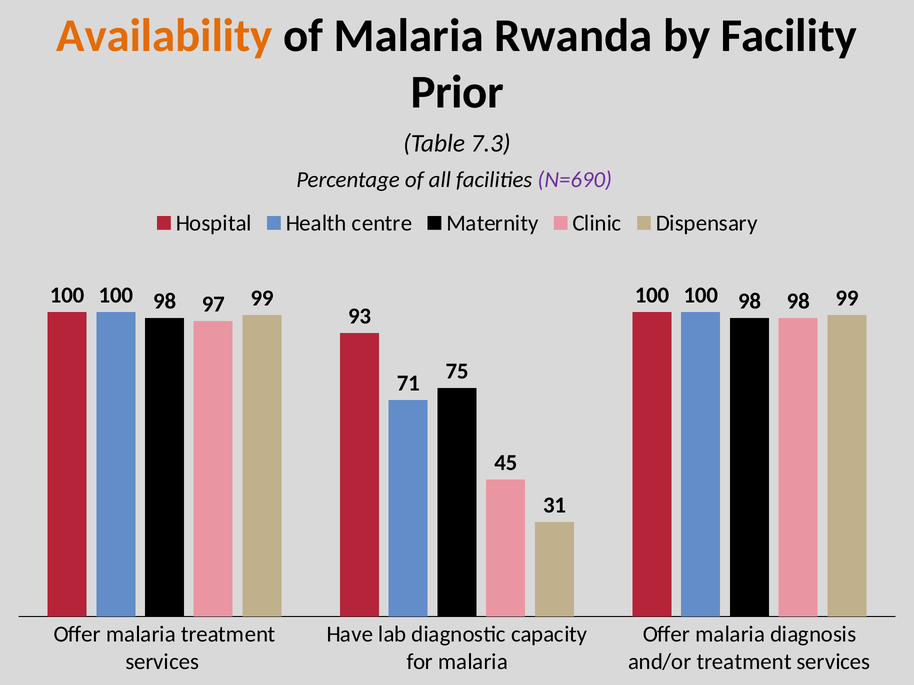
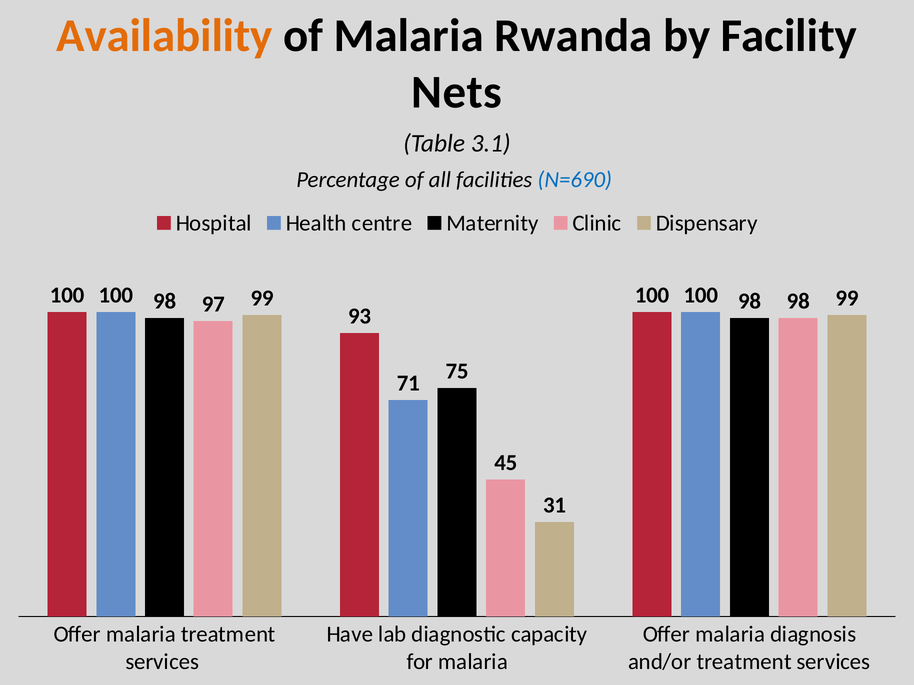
Prior: Prior -> Nets
7.3: 7.3 -> 3.1
N=690 colour: purple -> blue
